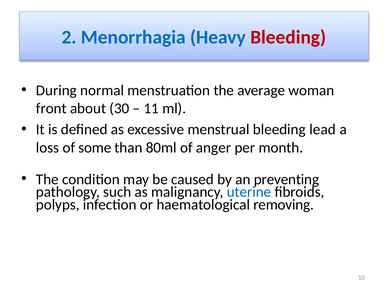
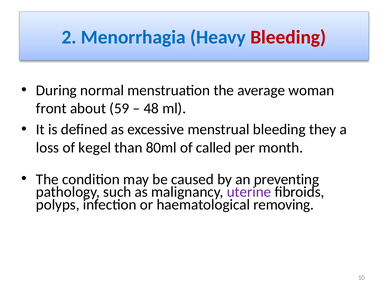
30: 30 -> 59
11: 11 -> 48
lead: lead -> they
some: some -> kegel
anger: anger -> called
uterine colour: blue -> purple
